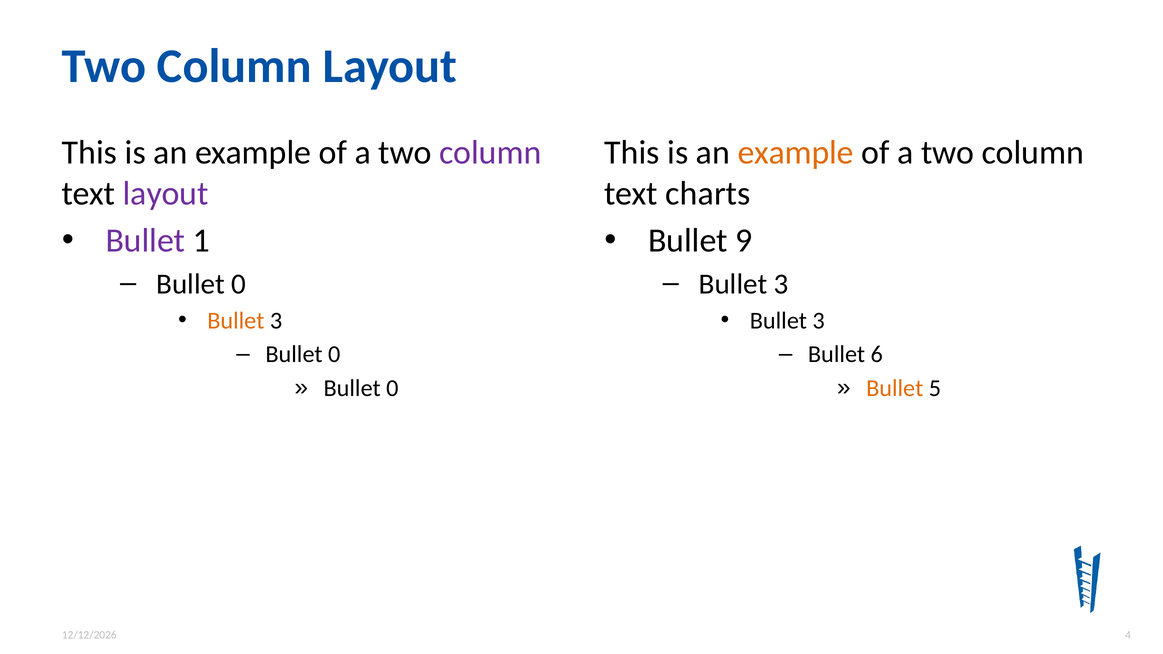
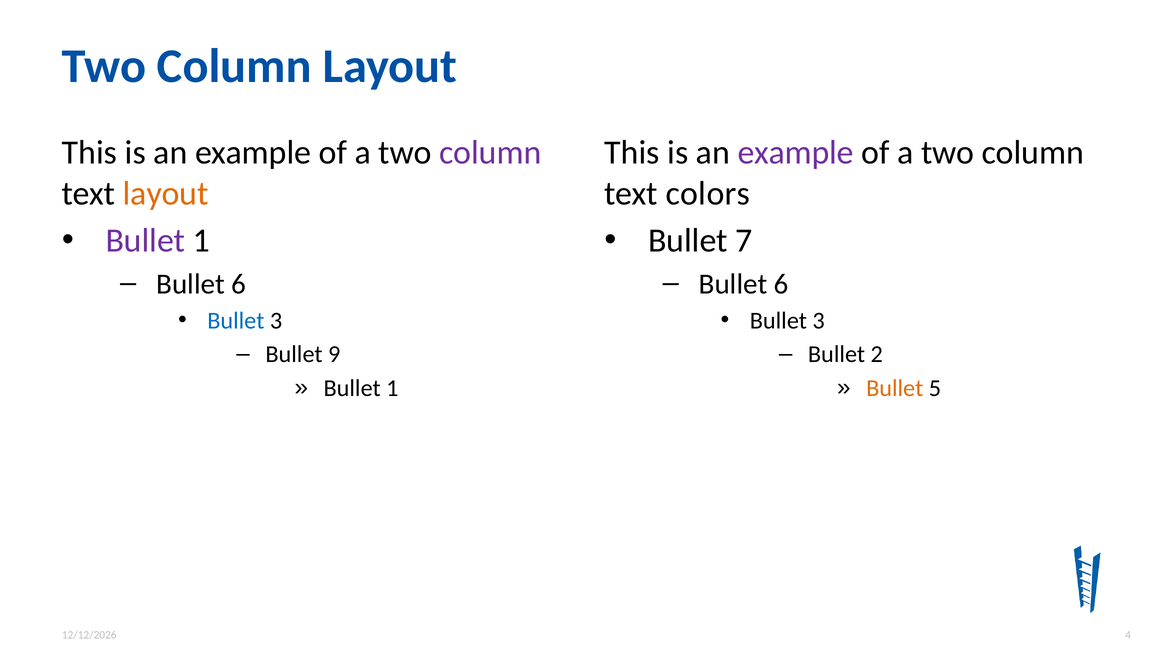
example at (796, 153) colour: orange -> purple
layout at (166, 193) colour: purple -> orange
charts: charts -> colors
9: 9 -> 7
0 at (239, 284): 0 -> 6
3 at (781, 284): 3 -> 6
Bullet at (236, 321) colour: orange -> blue
0 at (334, 355): 0 -> 9
6: 6 -> 2
0 at (392, 389): 0 -> 1
